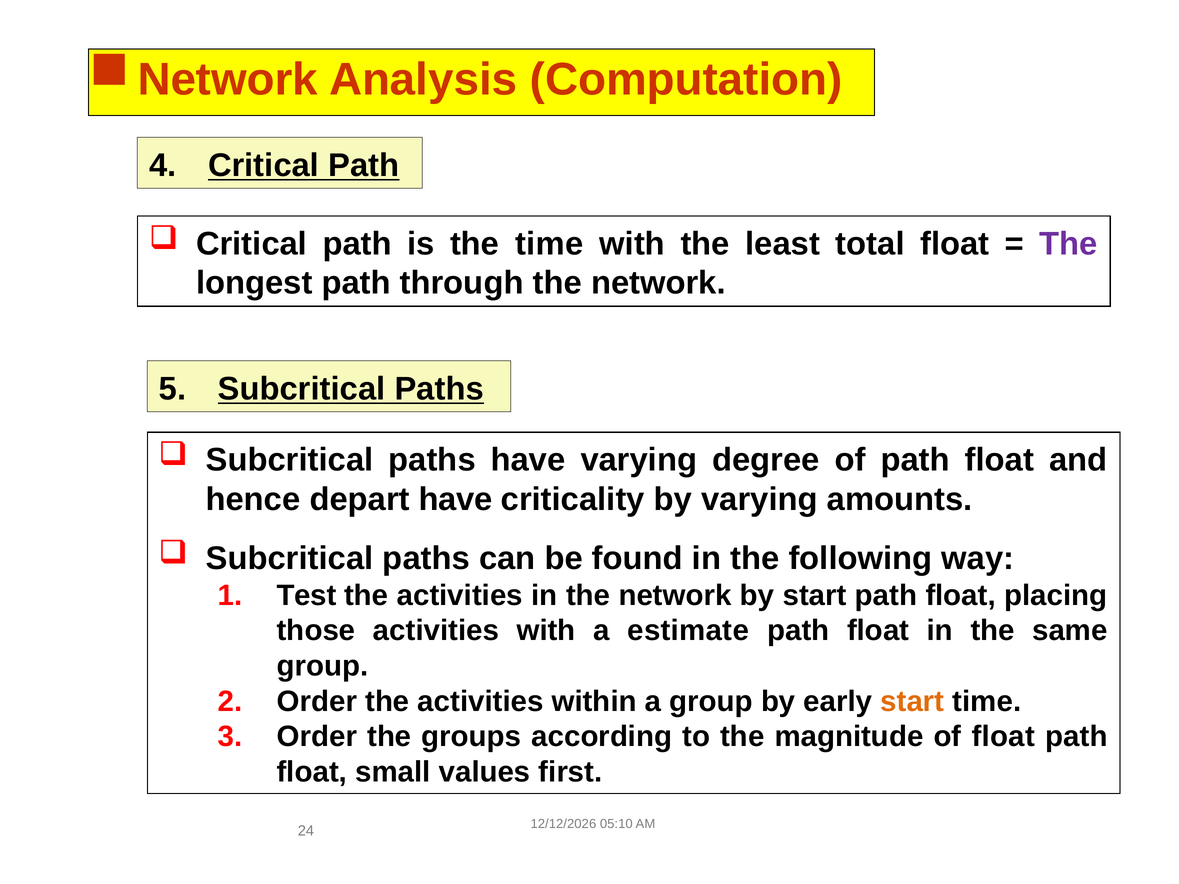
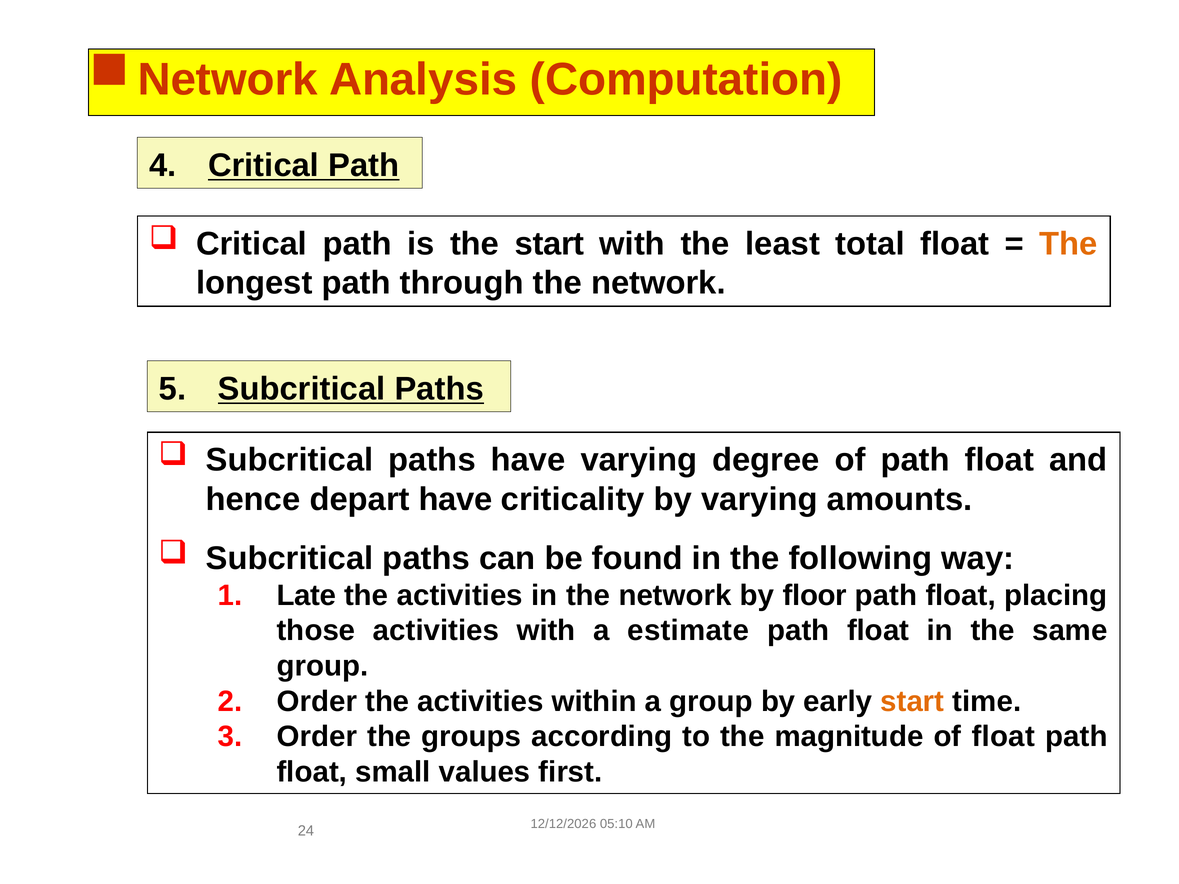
the time: time -> start
The at (1069, 244) colour: purple -> orange
Test: Test -> Late
by start: start -> floor
